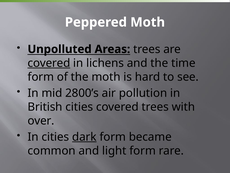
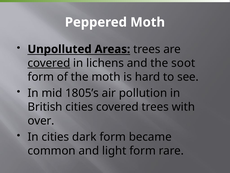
time: time -> soot
2800’s: 2800’s -> 1805’s
dark underline: present -> none
